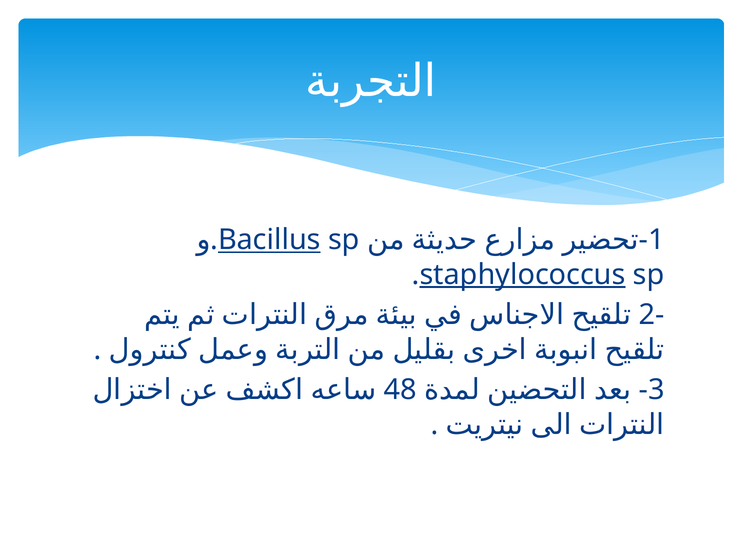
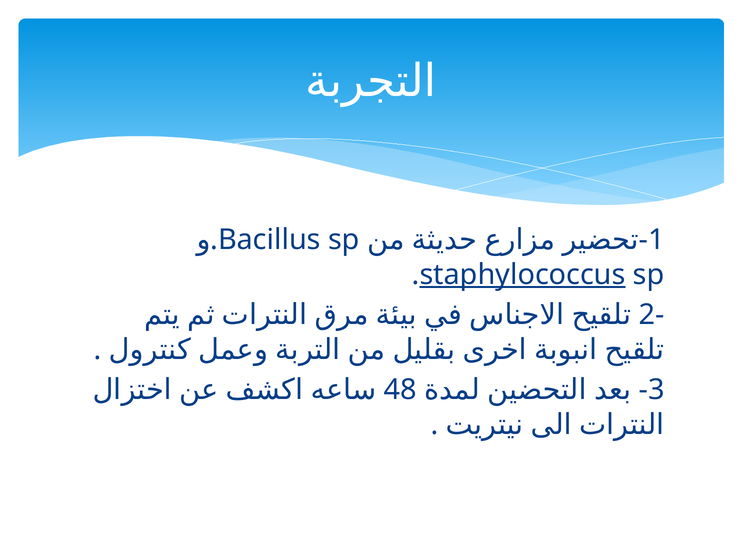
Bacillus underline: present -> none
